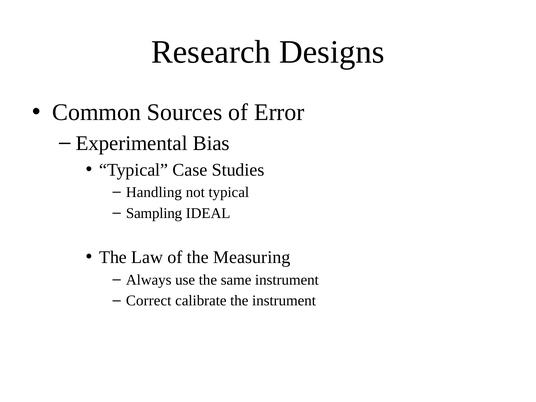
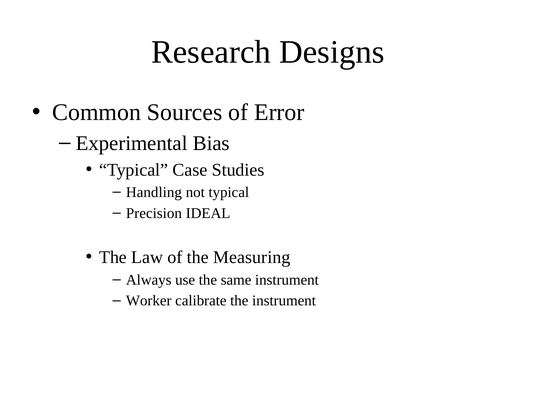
Sampling: Sampling -> Precision
Correct: Correct -> Worker
